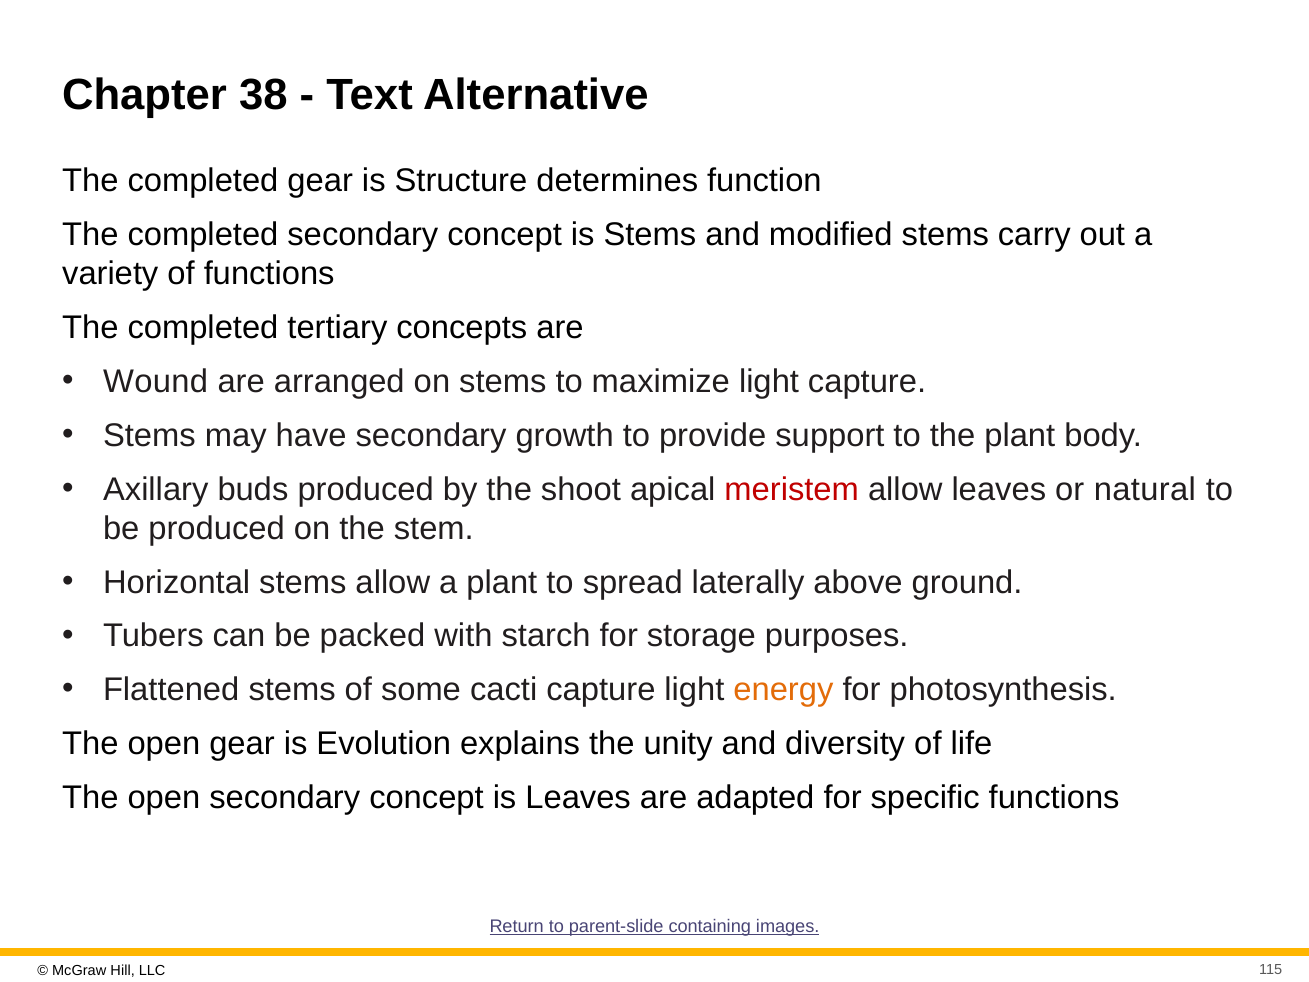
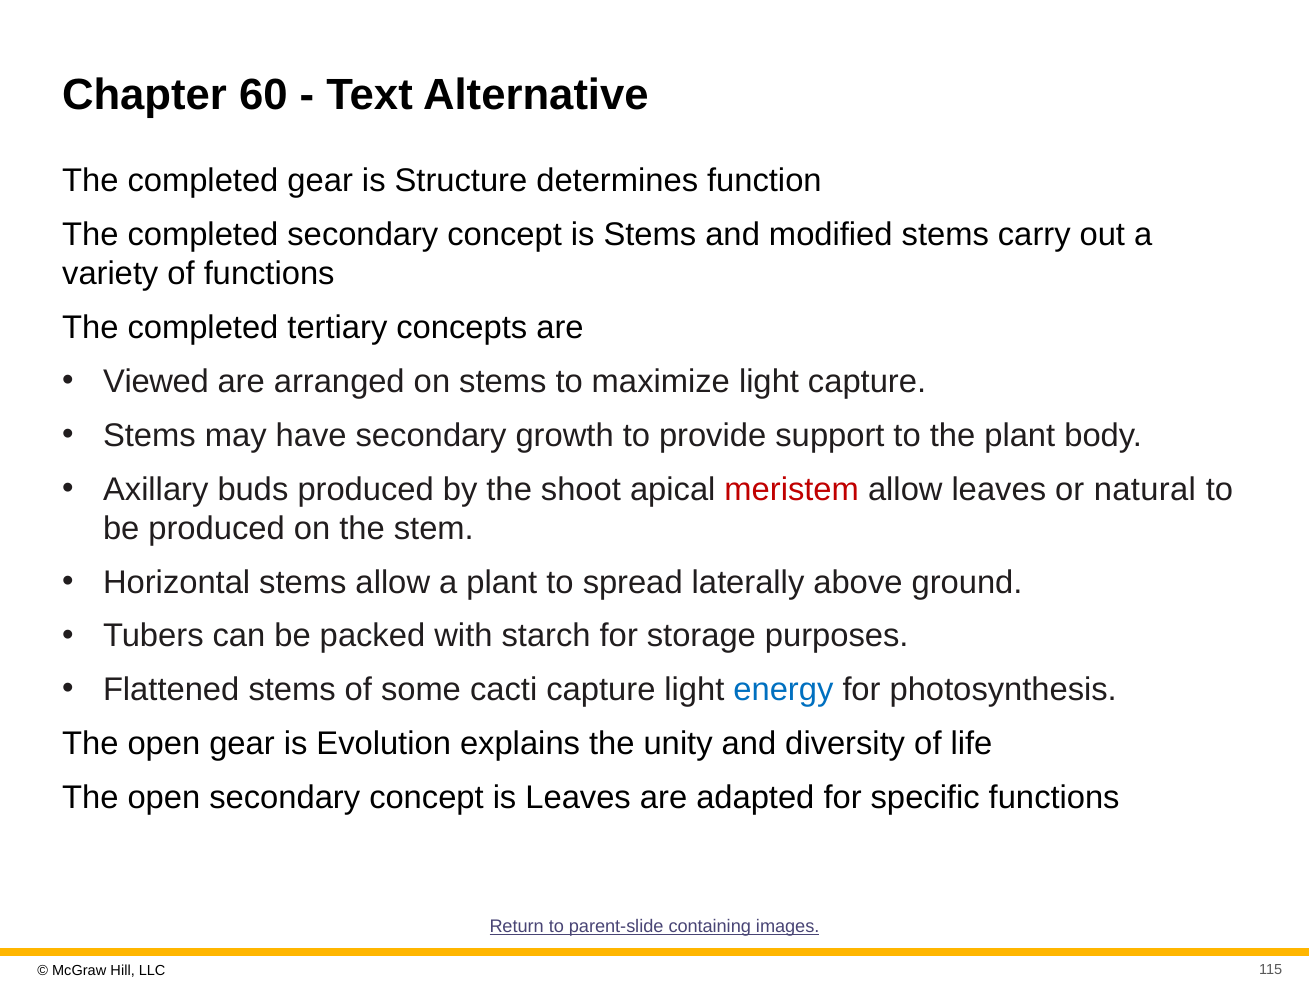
38: 38 -> 60
Wound: Wound -> Viewed
energy colour: orange -> blue
